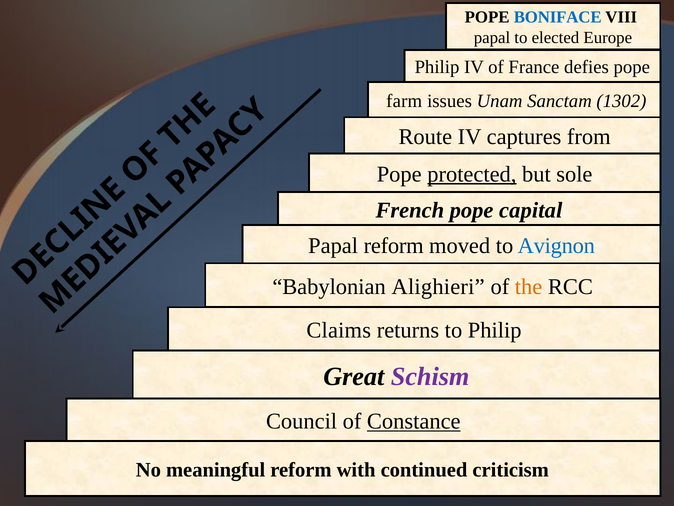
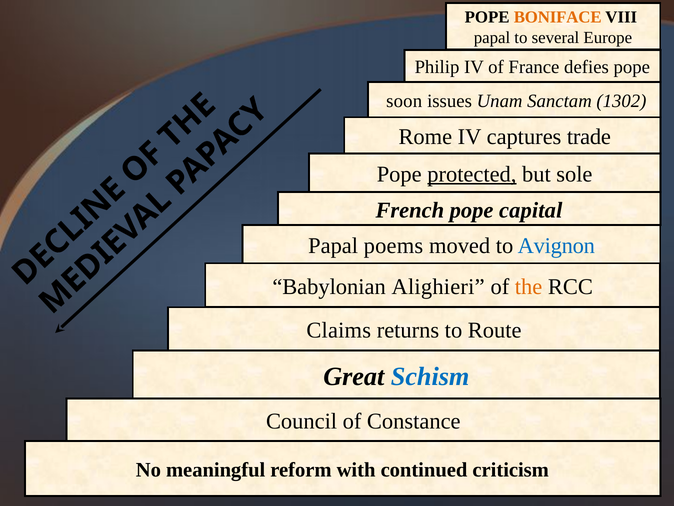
BONIFACE colour: blue -> orange
elected: elected -> several
farm: farm -> soon
Route: Route -> Rome
from: from -> trade
Papal reform: reform -> poems
to Philip: Philip -> Route
Schism colour: purple -> blue
Constance underline: present -> none
